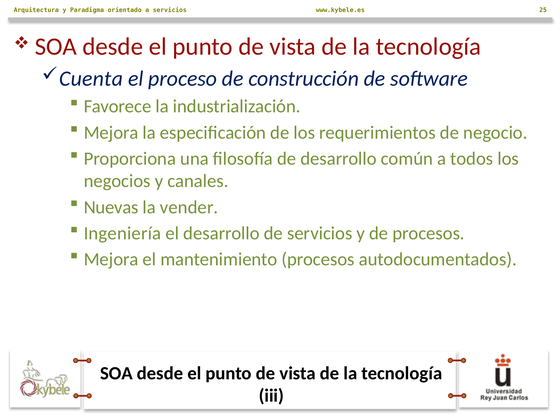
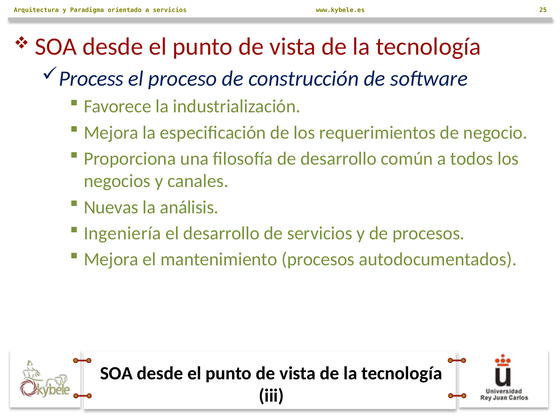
Cuenta: Cuenta -> Process
vender: vender -> análisis
